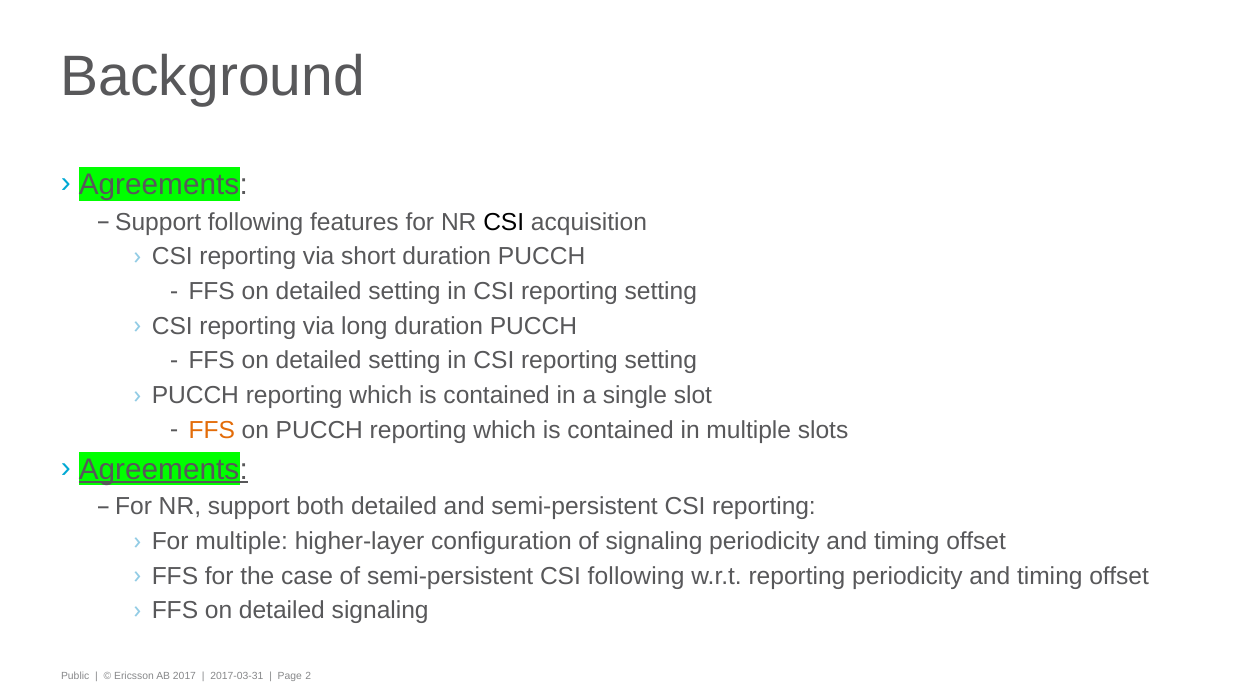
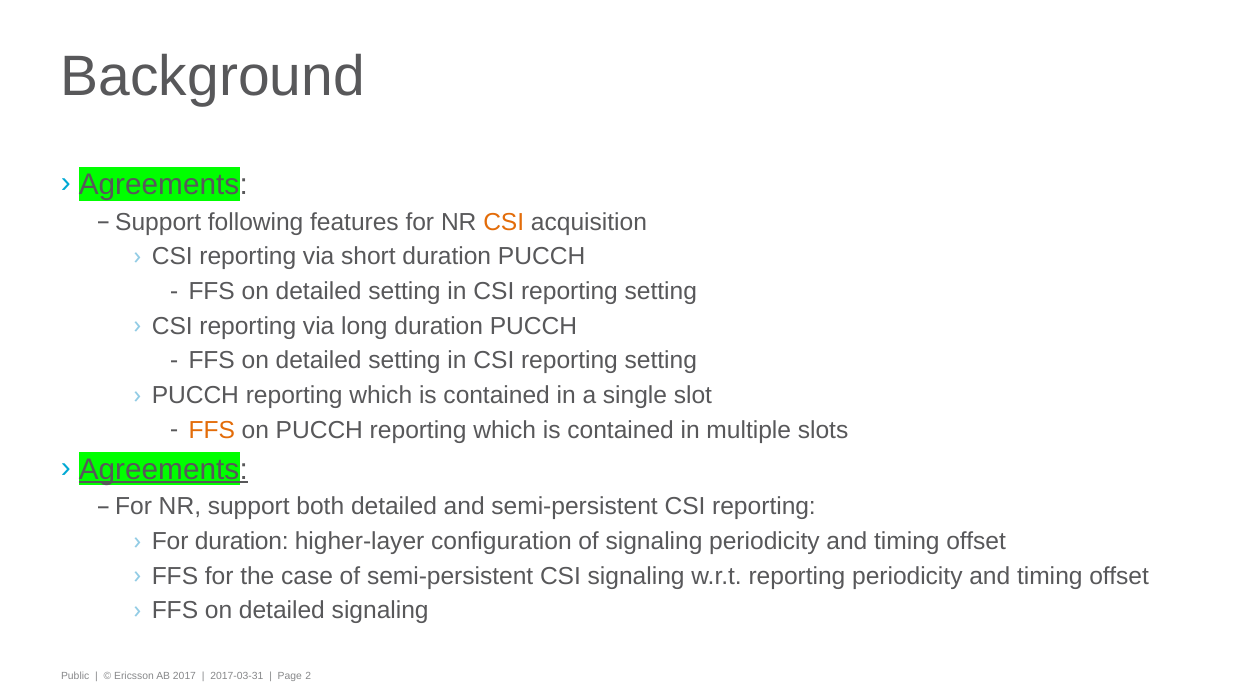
CSI at (504, 222) colour: black -> orange
For multiple: multiple -> duration
CSI following: following -> signaling
